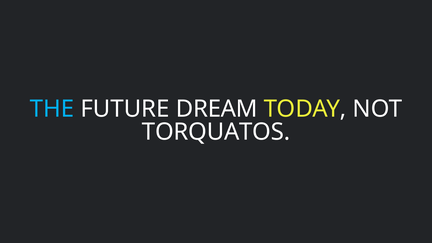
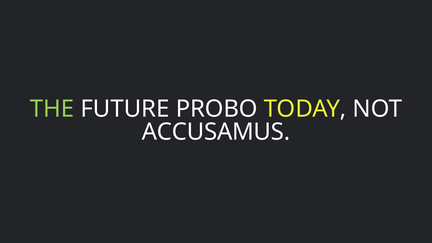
THE colour: light blue -> light green
DREAM: DREAM -> PROBO
TORQUATOS: TORQUATOS -> ACCUSAMUS
